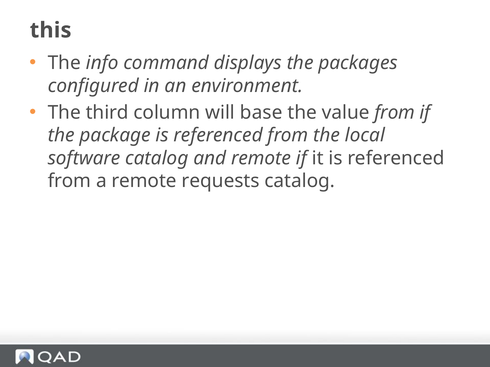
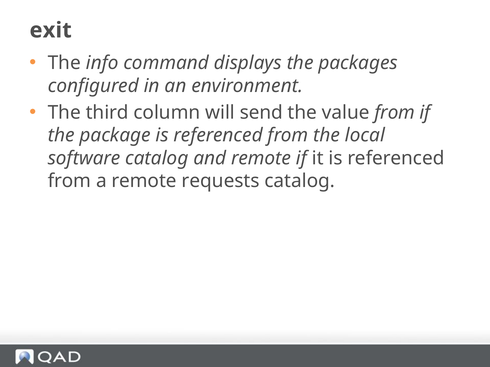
this: this -> exit
base: base -> send
